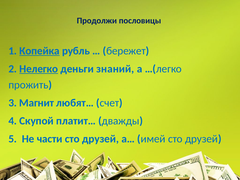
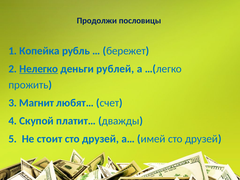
Копейка underline: present -> none
знаний: знаний -> рублей
части: части -> стоит
